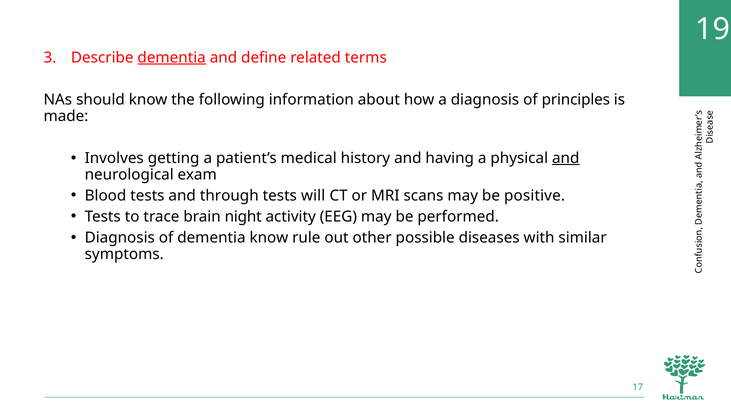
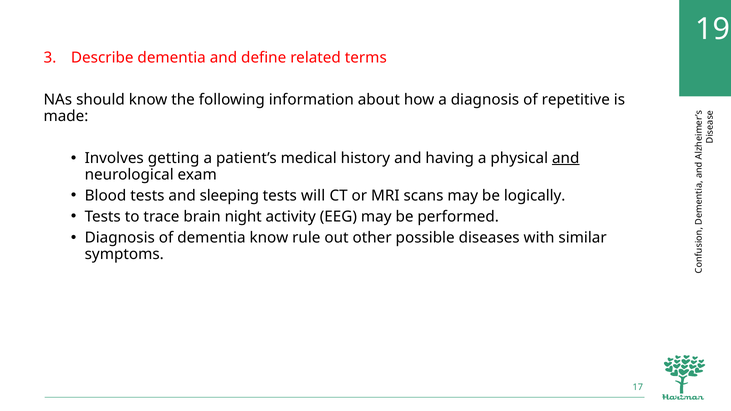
dementia at (172, 58) underline: present -> none
principles: principles -> repetitive
through: through -> sleeping
positive: positive -> logically
